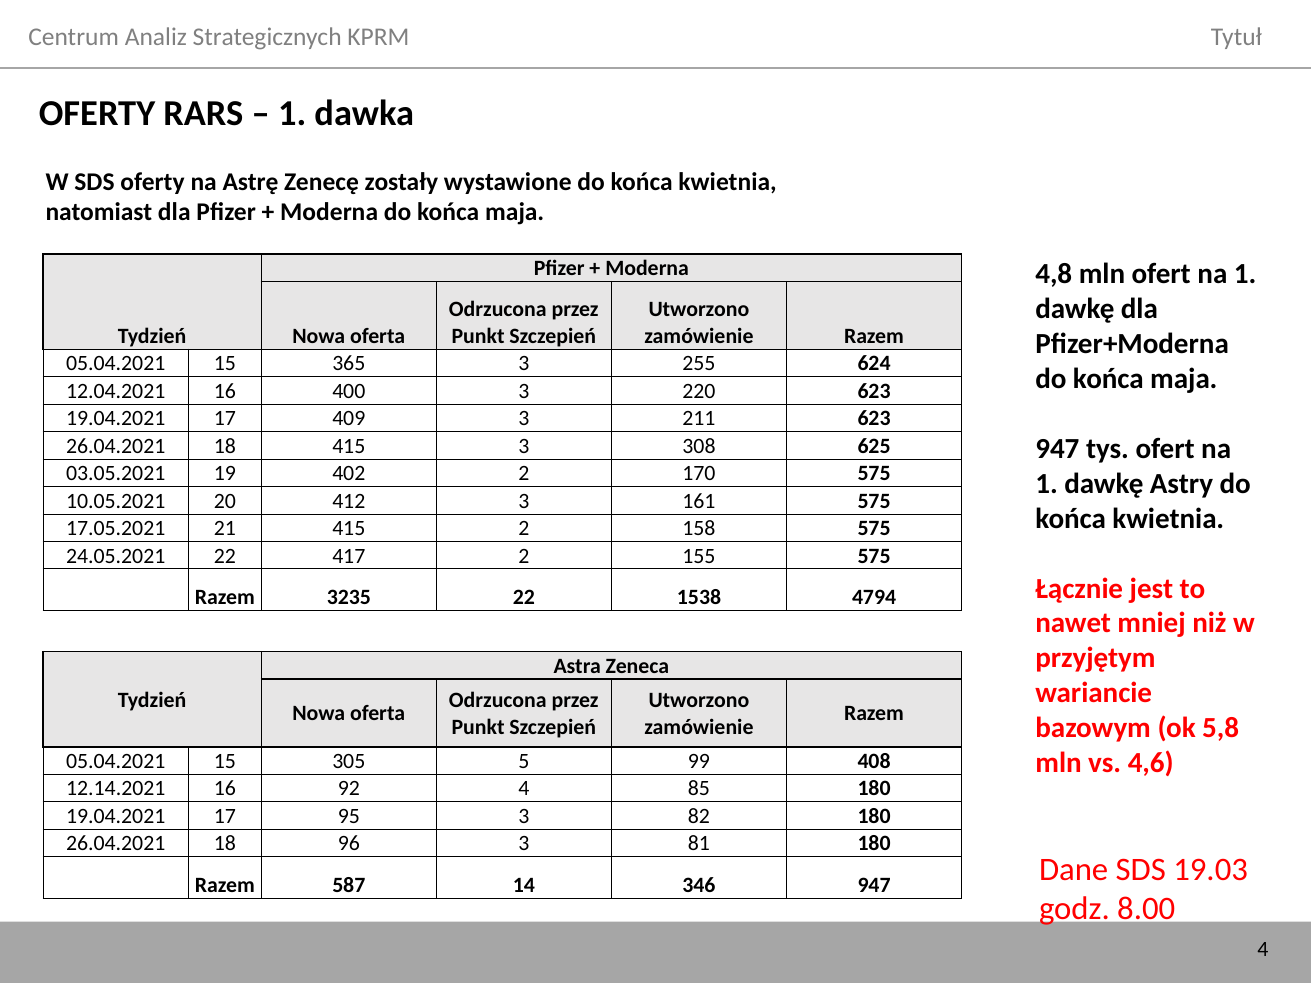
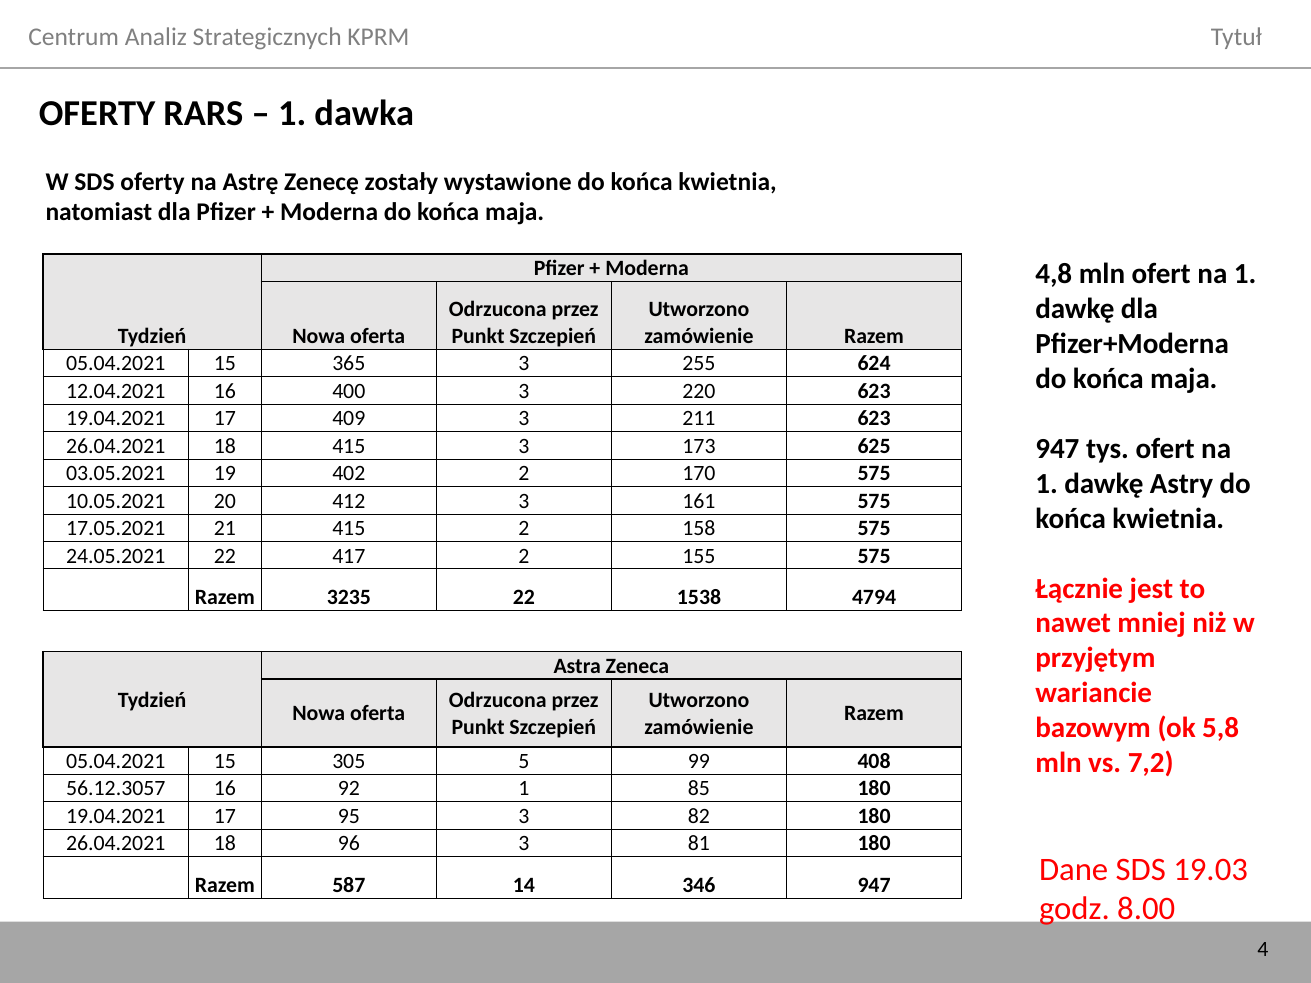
308: 308 -> 173
4,6: 4,6 -> 7,2
12.14.2021: 12.14.2021 -> 56.12.3057
92 4: 4 -> 1
